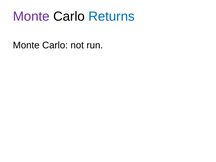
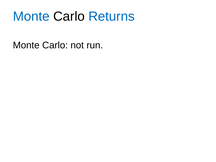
Monte at (31, 16) colour: purple -> blue
